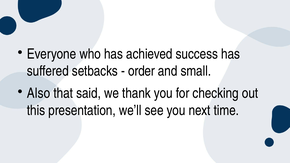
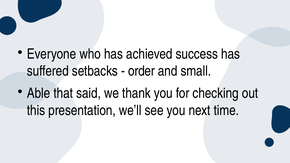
Also: Also -> Able
